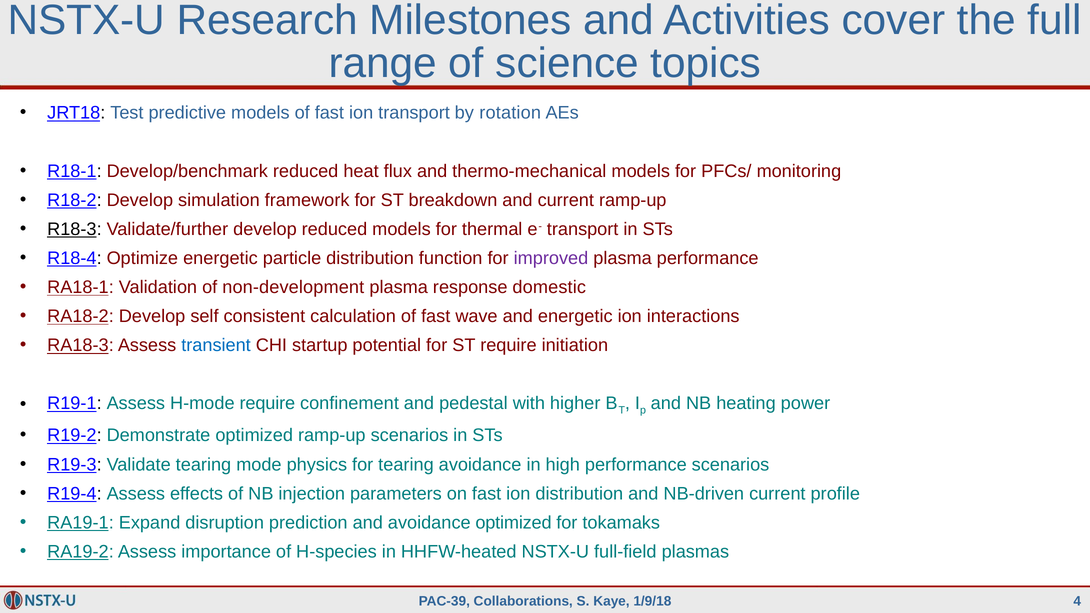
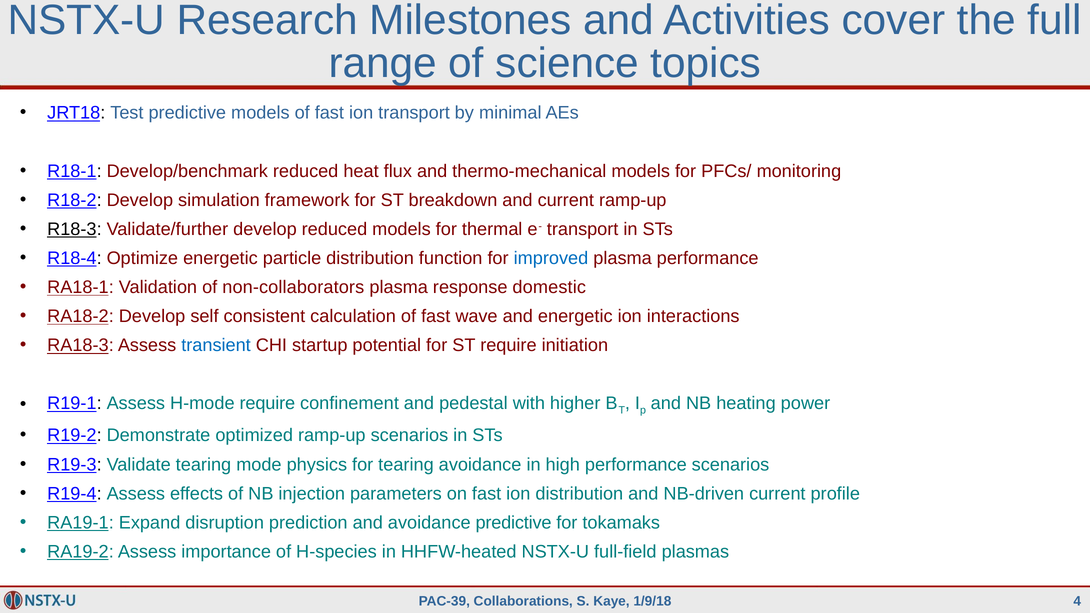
rotation: rotation -> minimal
improved colour: purple -> blue
non-development: non-development -> non-collaborators
avoidance optimized: optimized -> predictive
